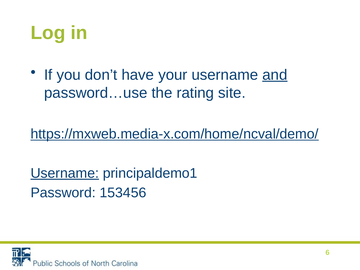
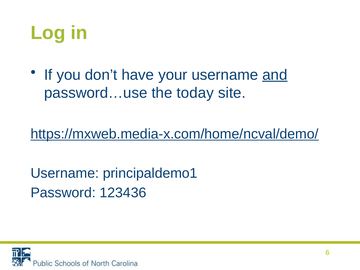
rating: rating -> today
Username at (65, 173) underline: present -> none
153456: 153456 -> 123436
